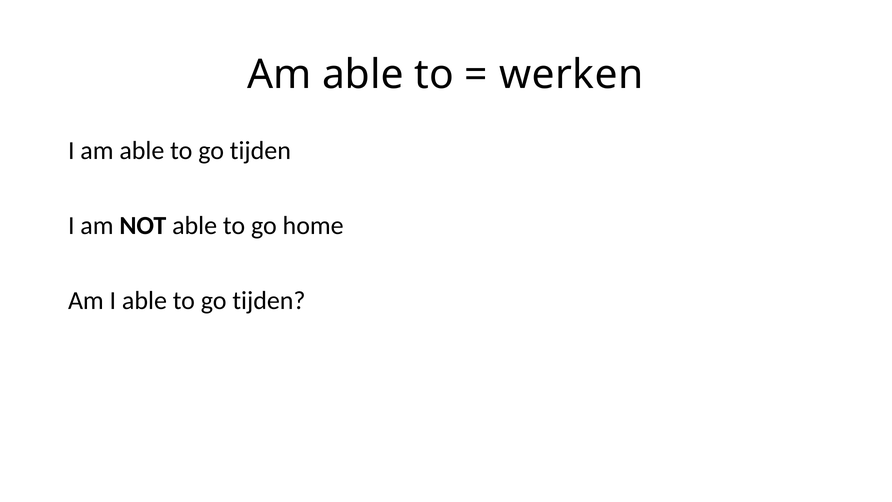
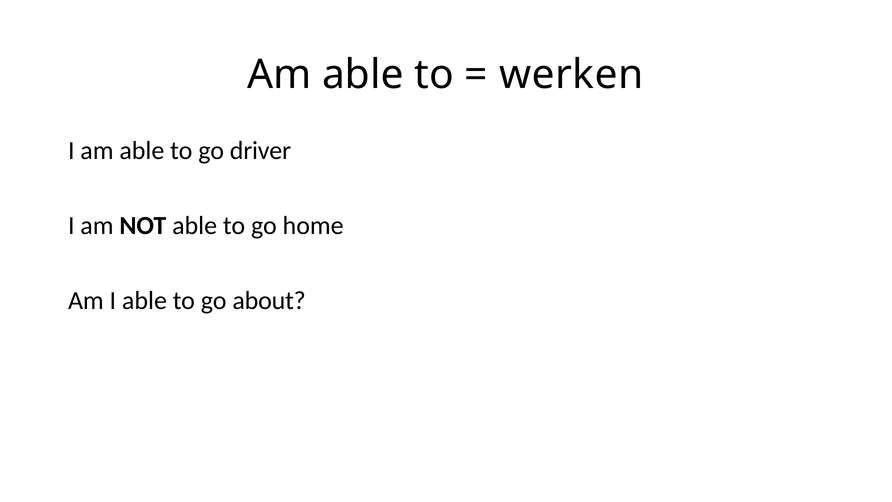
tijden at (260, 151): tijden -> driver
tijden at (269, 300): tijden -> about
